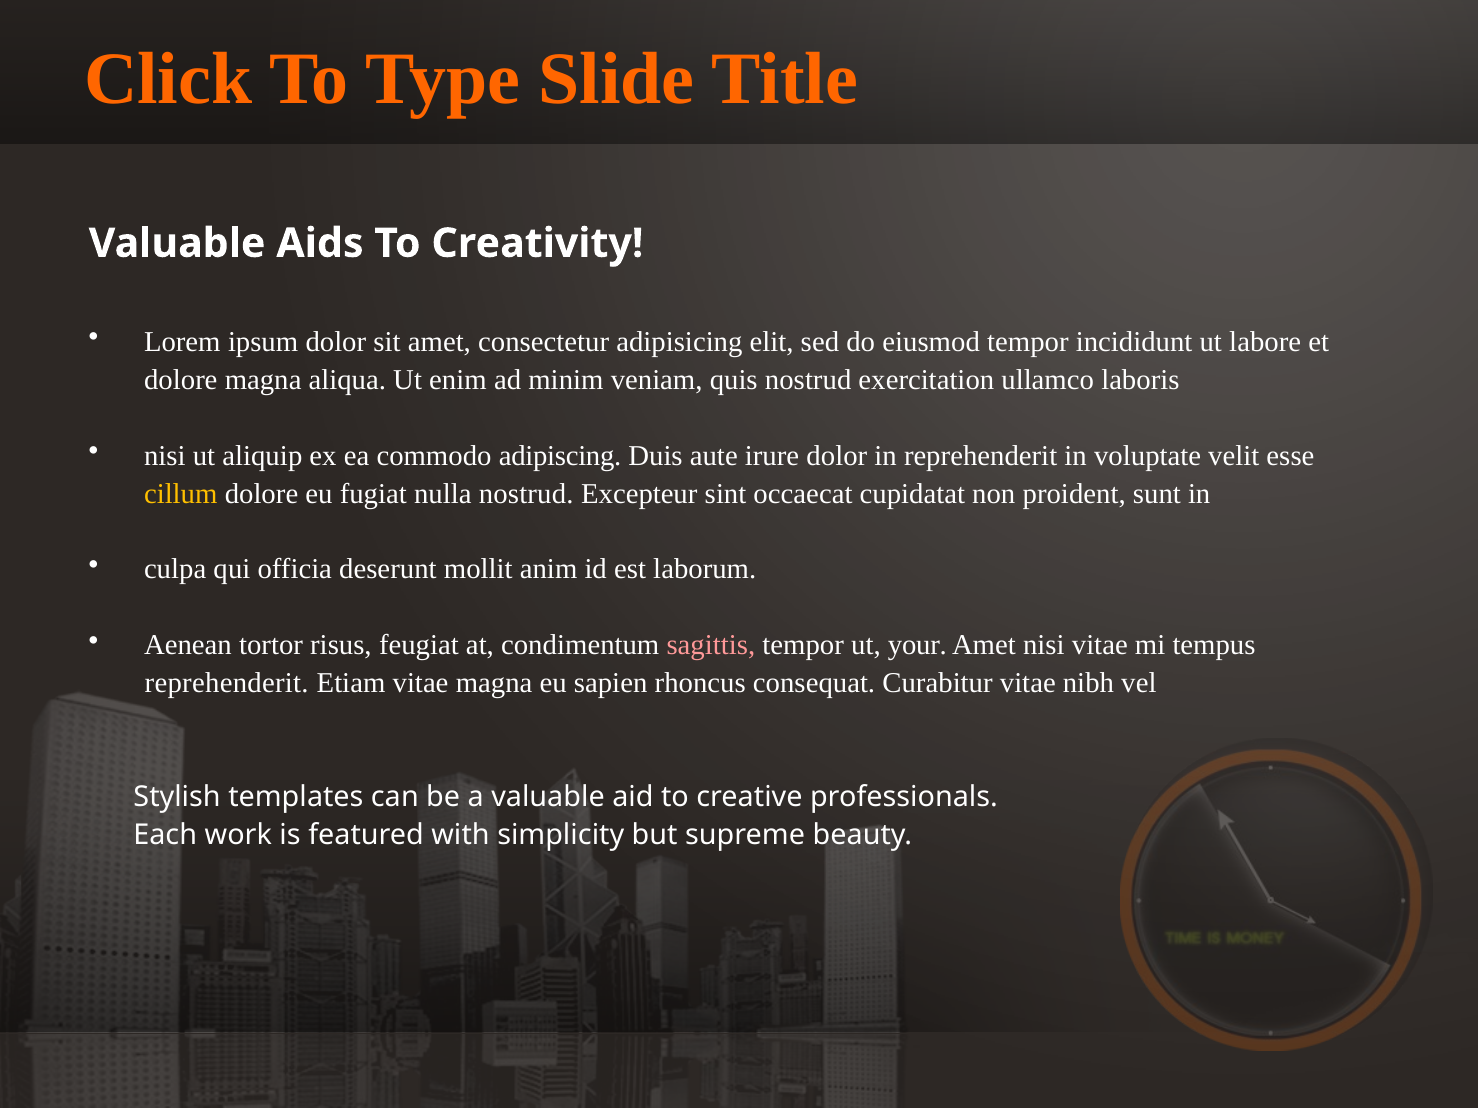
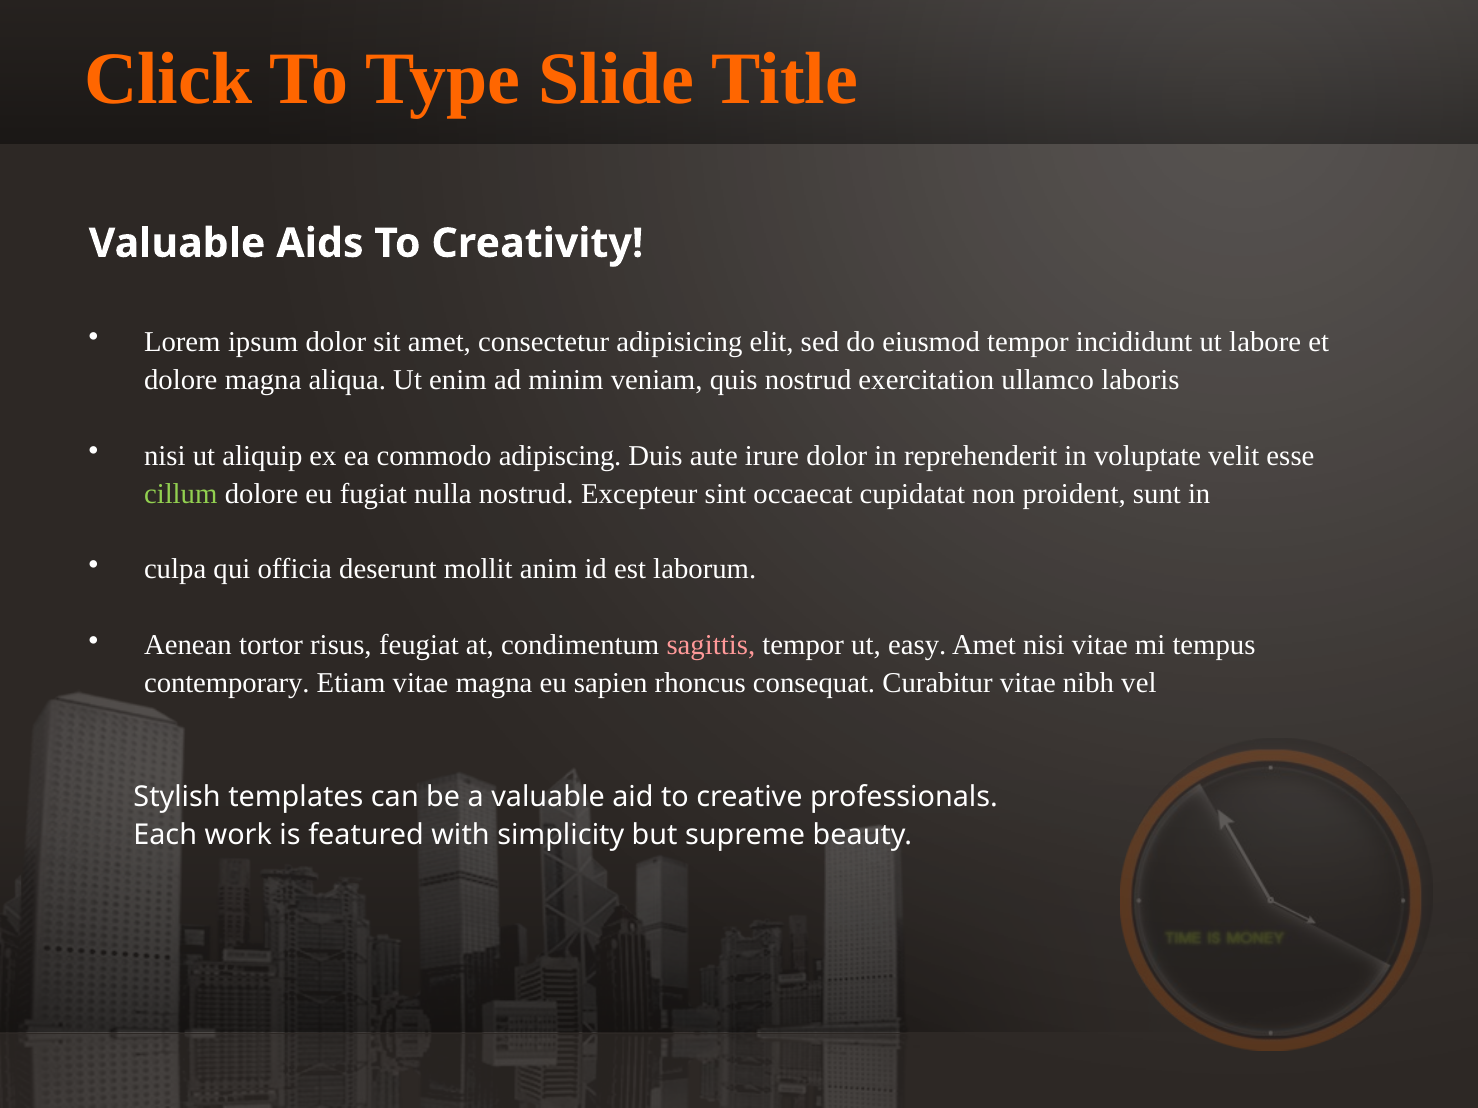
cillum colour: yellow -> light green
your: your -> easy
reprehenderit at (227, 684): reprehenderit -> contemporary
